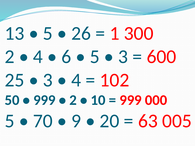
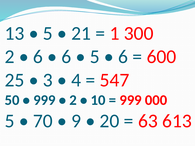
26: 26 -> 21
4 at (38, 57): 4 -> 6
3 at (123, 57): 3 -> 6
102: 102 -> 547
005: 005 -> 613
